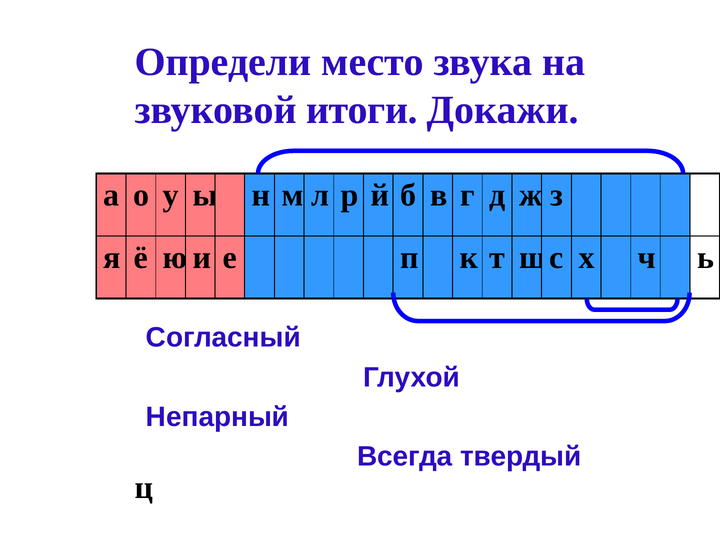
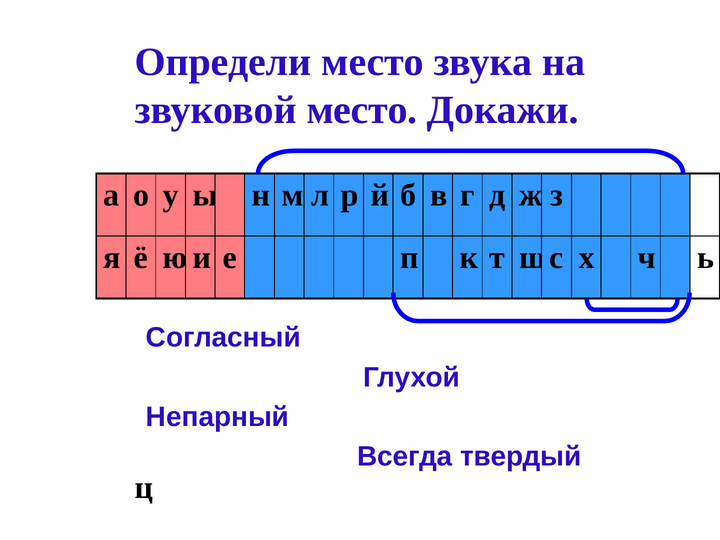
звуковой итоги: итоги -> место
